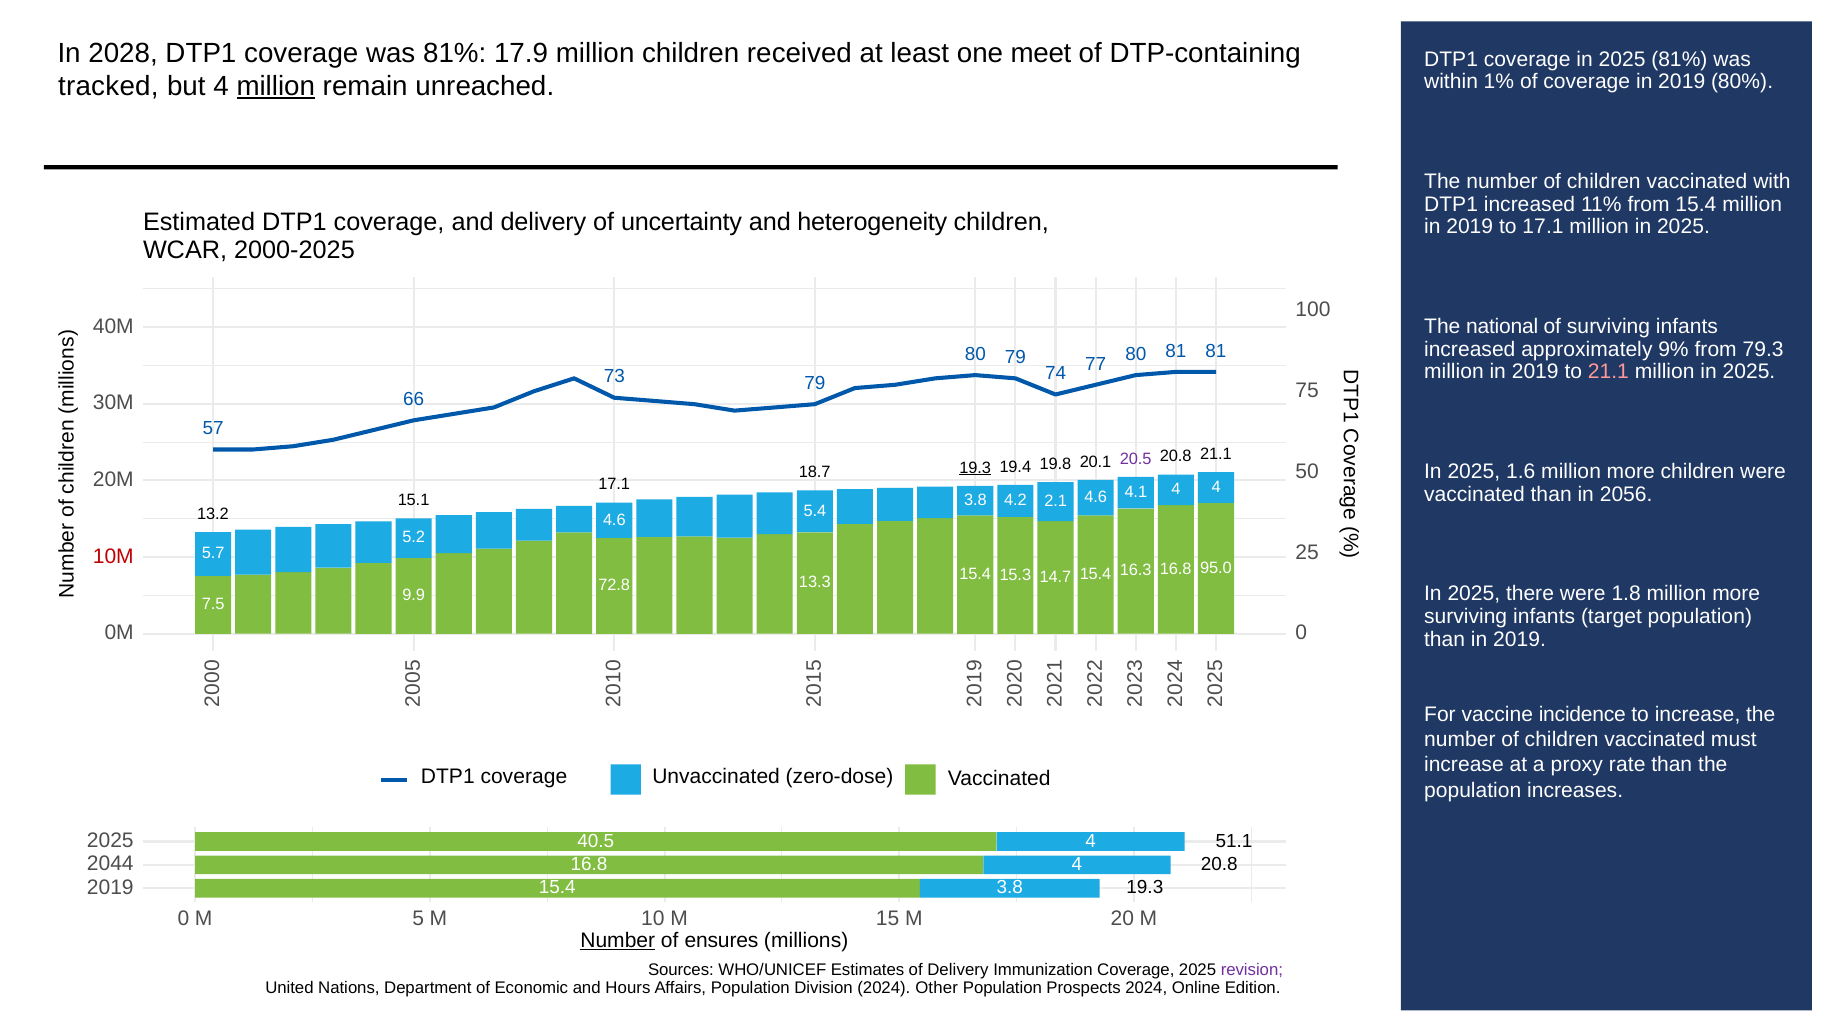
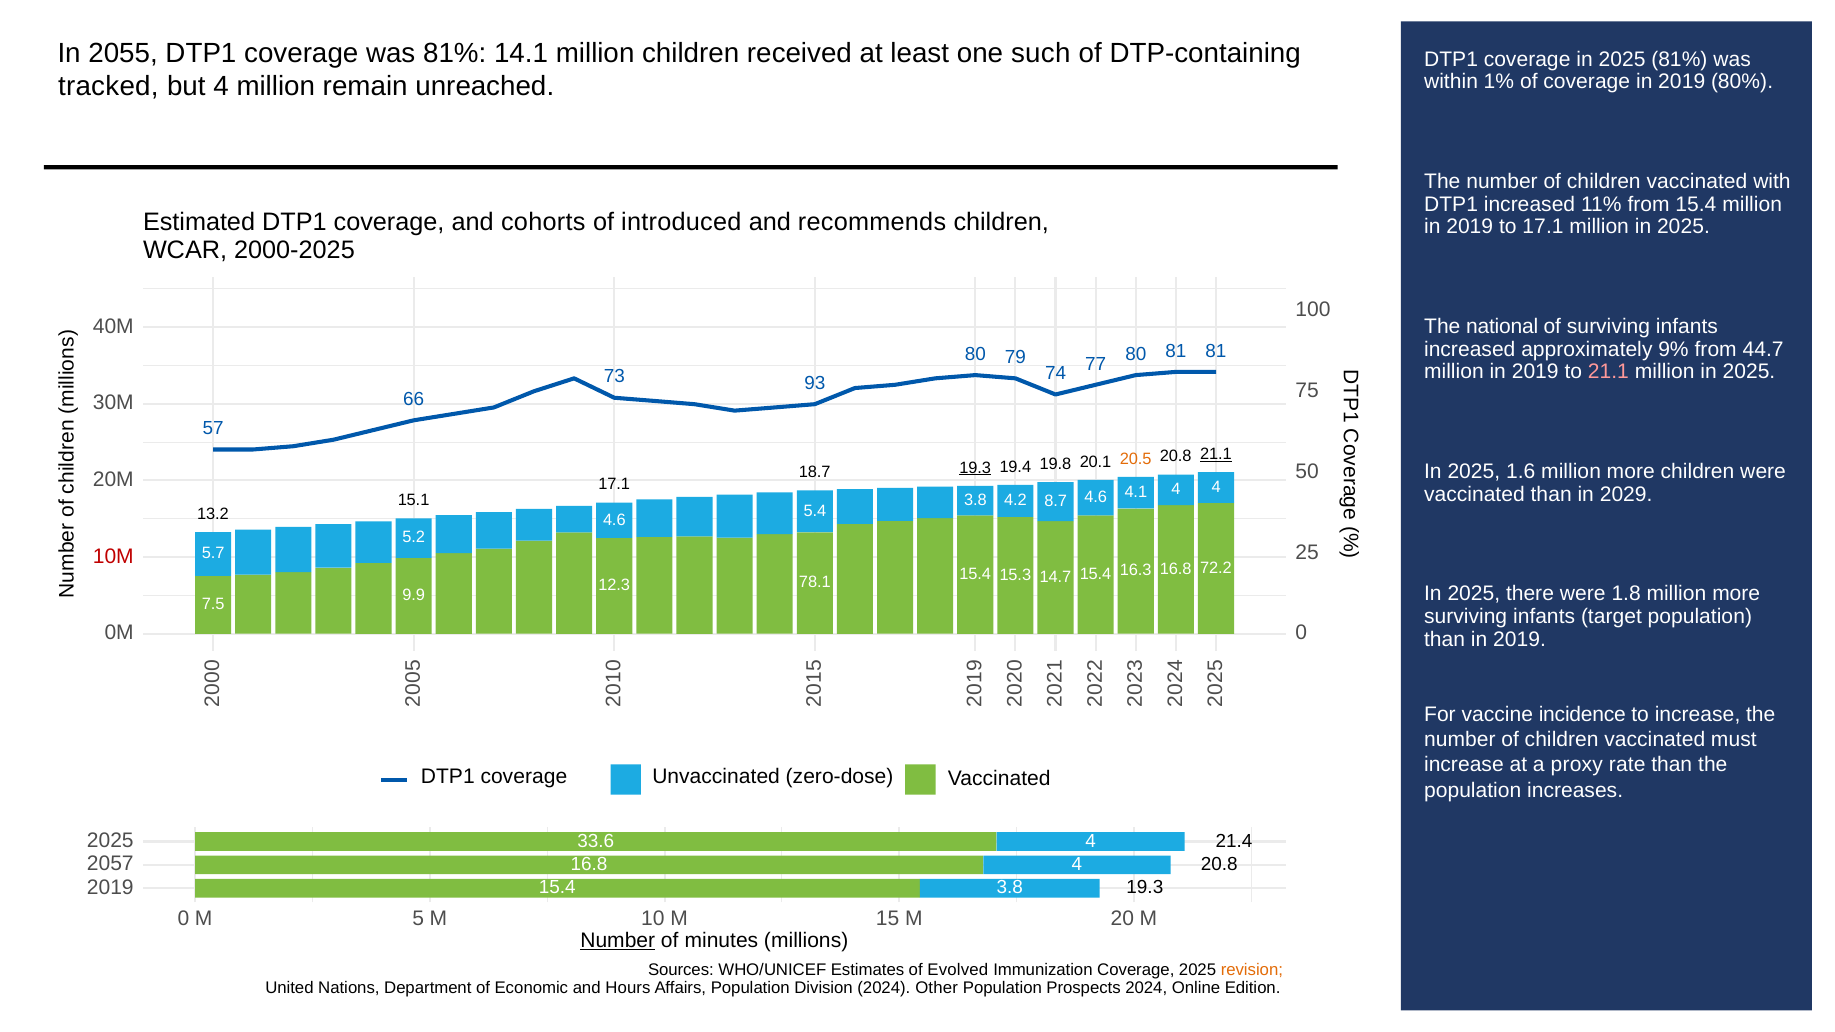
2028: 2028 -> 2055
17.9: 17.9 -> 14.1
meet: meet -> such
million at (276, 86) underline: present -> none
and delivery: delivery -> cohorts
uncertainty: uncertainty -> introduced
heterogeneity: heterogeneity -> recommends
79.3: 79.3 -> 44.7
73 79: 79 -> 93
20.5 colour: purple -> orange
21.1 at (1216, 454) underline: none -> present
2056: 2056 -> 2029
2.1: 2.1 -> 8.7
95.0: 95.0 -> 72.2
13.3: 13.3 -> 78.1
72.8: 72.8 -> 12.3
40.5: 40.5 -> 33.6
51.1: 51.1 -> 21.4
2044: 2044 -> 2057
ensures: ensures -> minutes
of Delivery: Delivery -> Evolved
revision at (1252, 970) colour: purple -> orange
